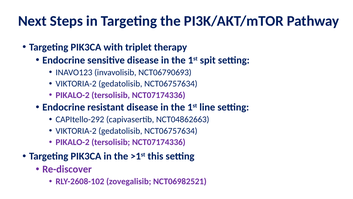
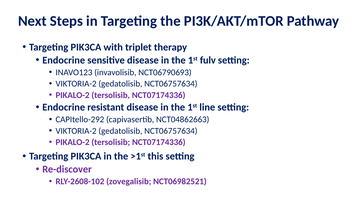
spit: spit -> fulv
